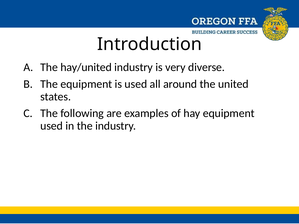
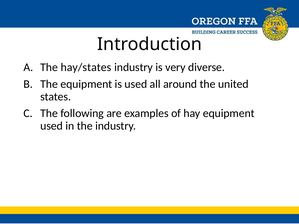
hay/united: hay/united -> hay/states
